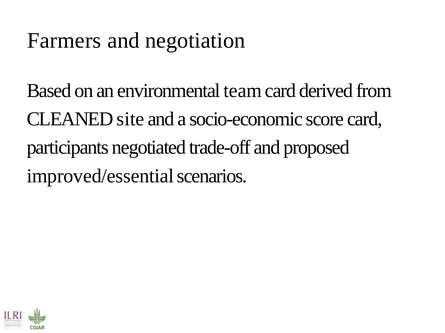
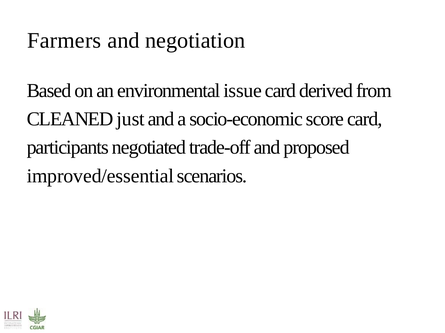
team: team -> issue
site: site -> just
